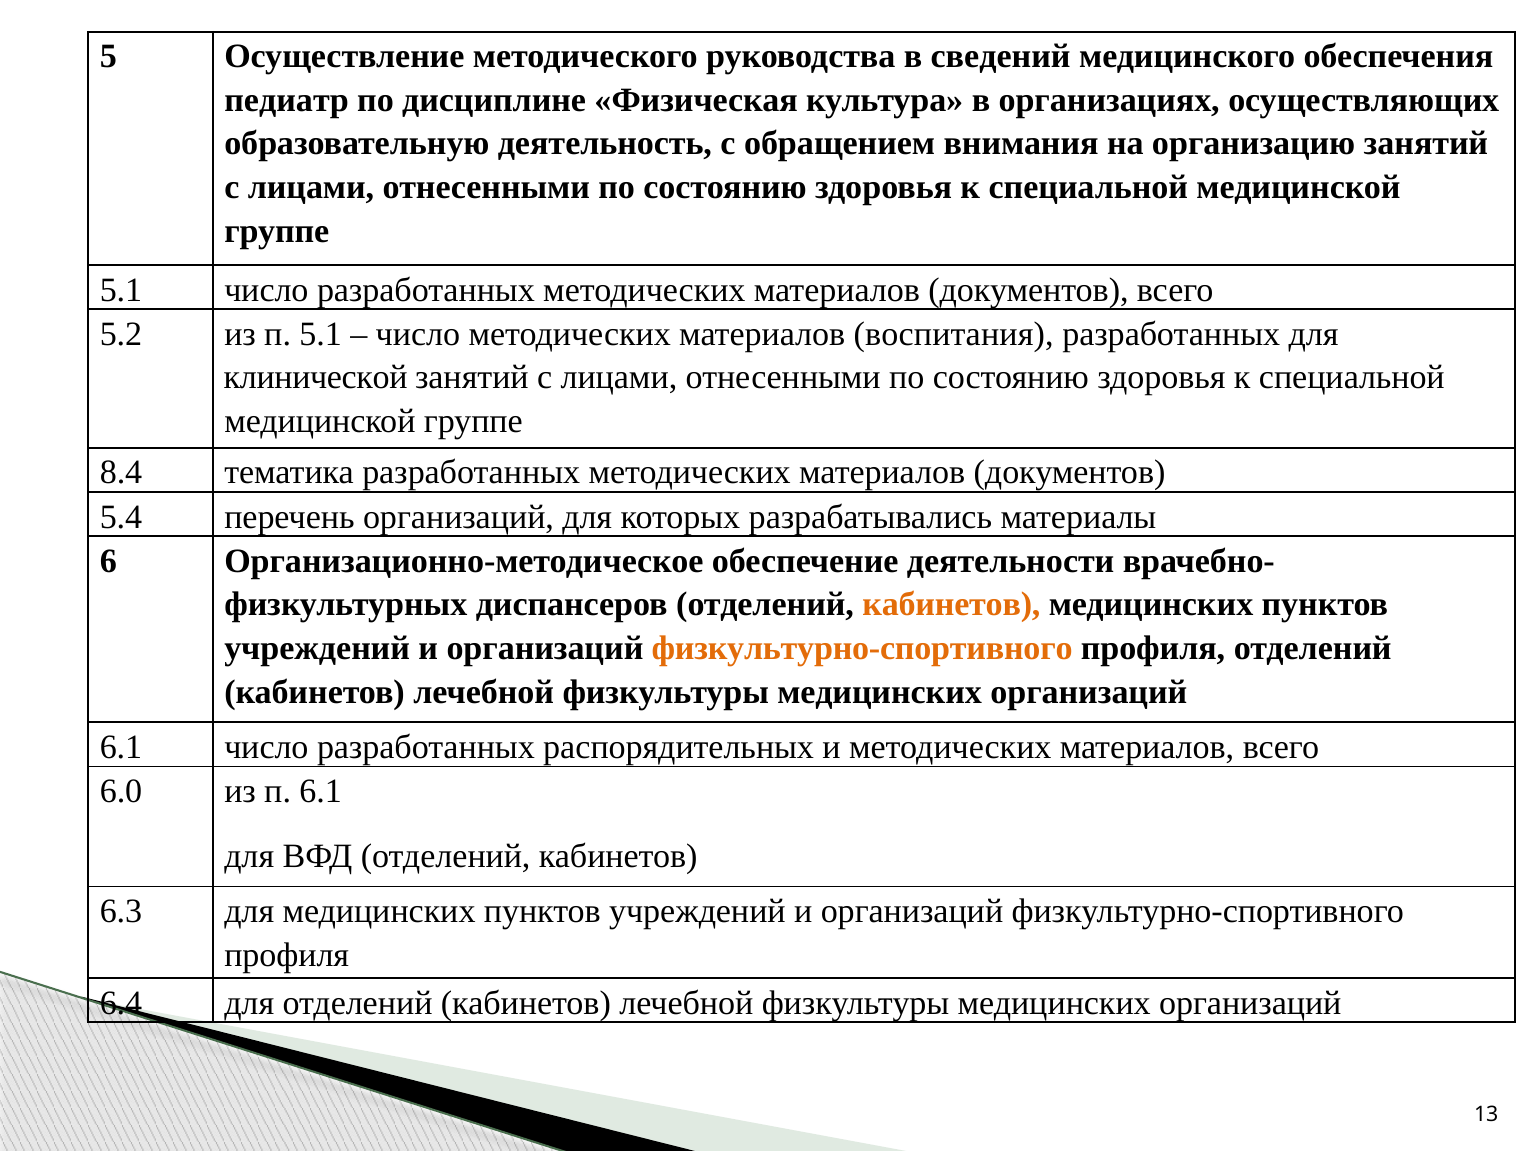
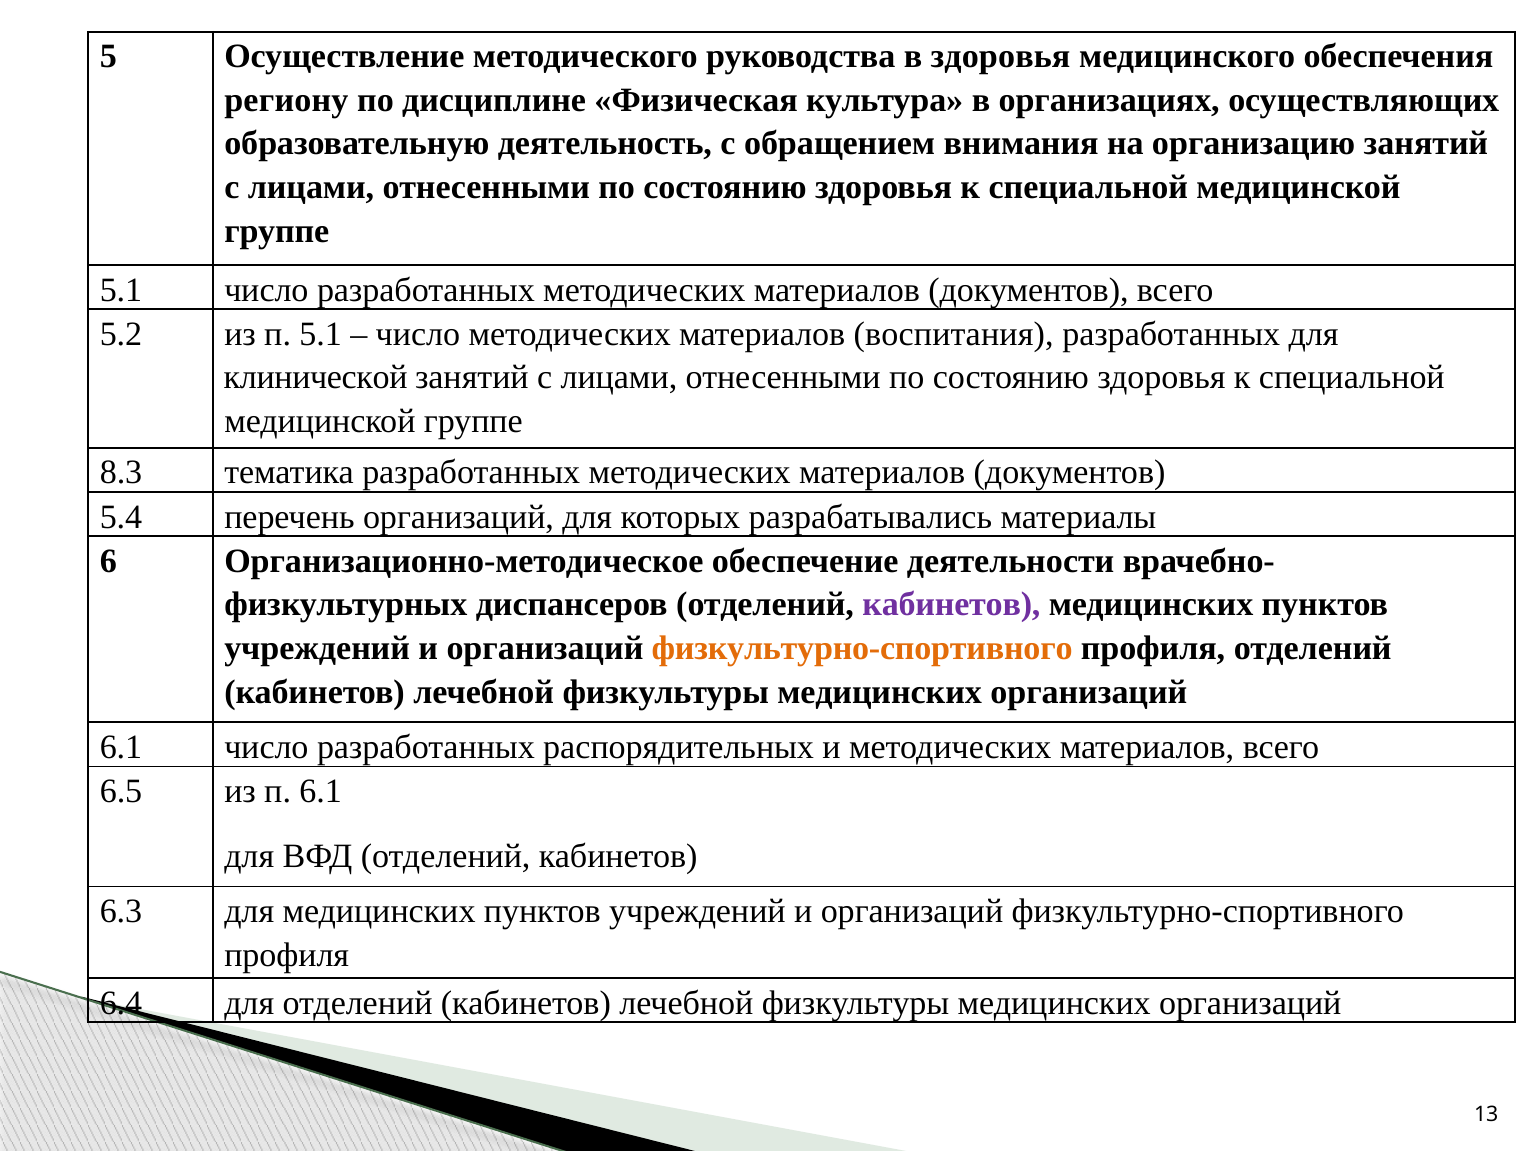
в сведений: сведений -> здоровья
педиатр: педиатр -> региону
8.4: 8.4 -> 8.3
кабинетов at (951, 605) colour: orange -> purple
6.0: 6.0 -> 6.5
